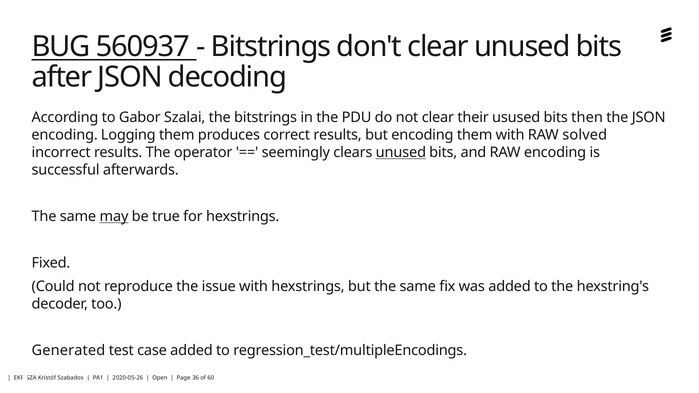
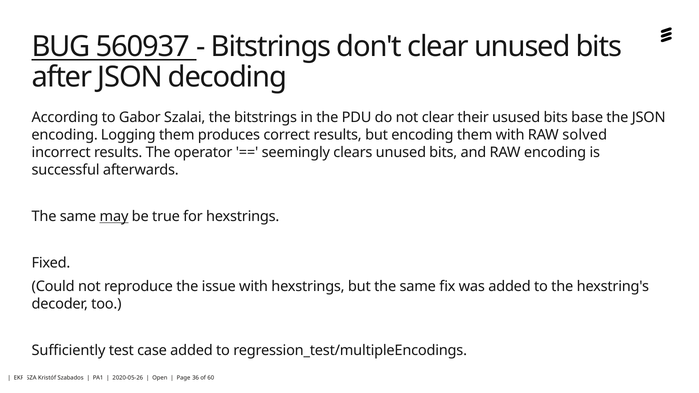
then: then -> base
unused at (401, 153) underline: present -> none
Generated: Generated -> Sufficiently
